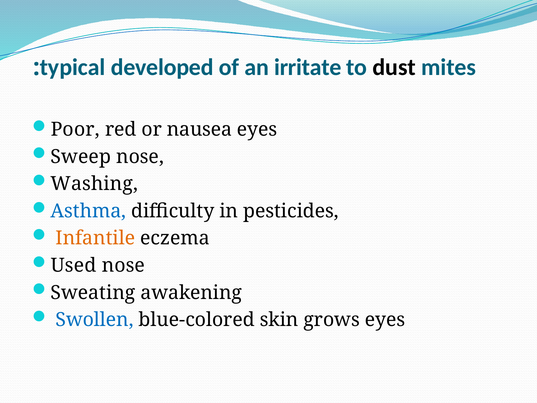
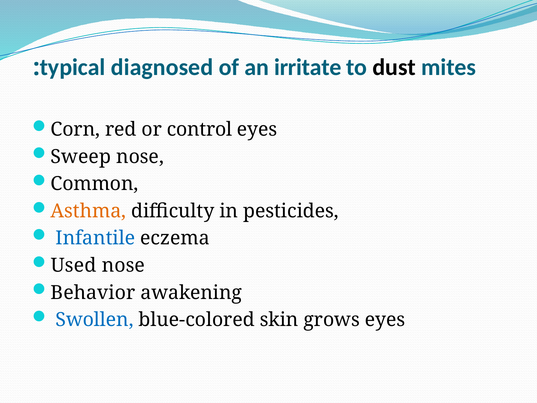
developed: developed -> diagnosed
Poor: Poor -> Corn
nausea: nausea -> control
Washing: Washing -> Common
Asthma colour: blue -> orange
Infantile colour: orange -> blue
Sweating: Sweating -> Behavior
